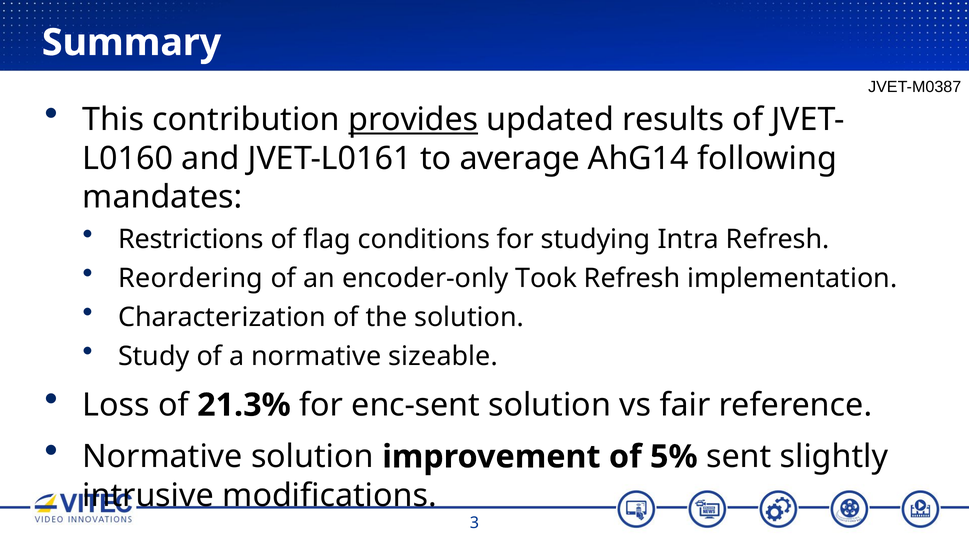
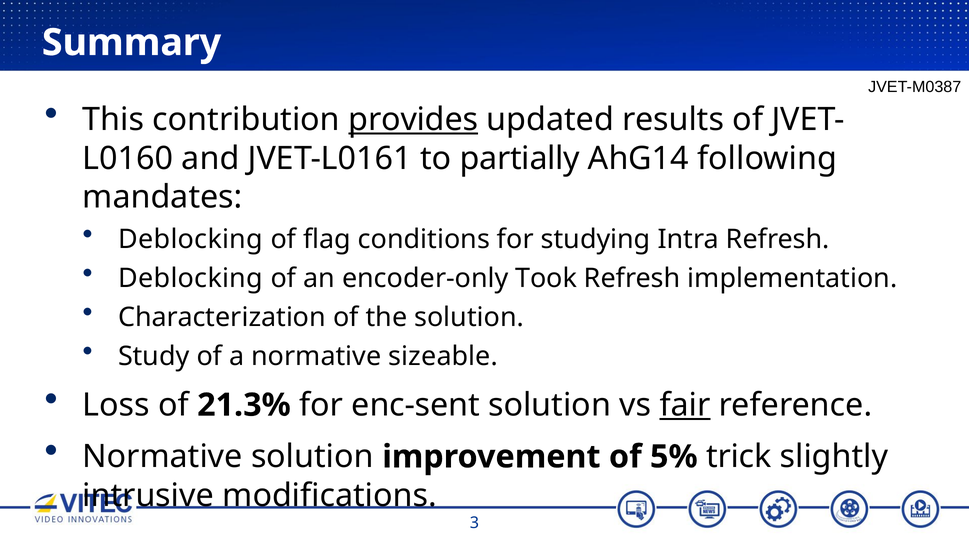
average: average -> partially
Restrictions at (191, 239): Restrictions -> Deblocking
Reordering at (191, 278): Reordering -> Deblocking
fair underline: none -> present
sent: sent -> trick
